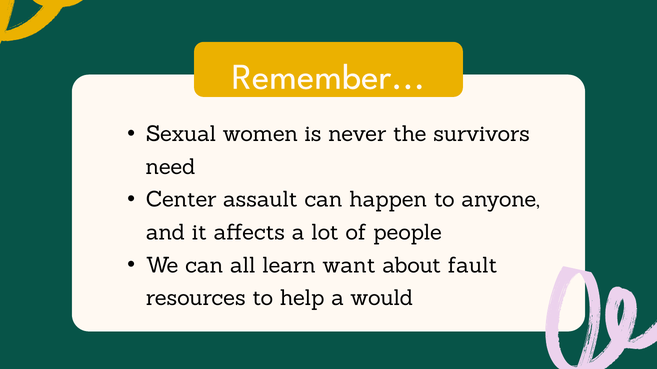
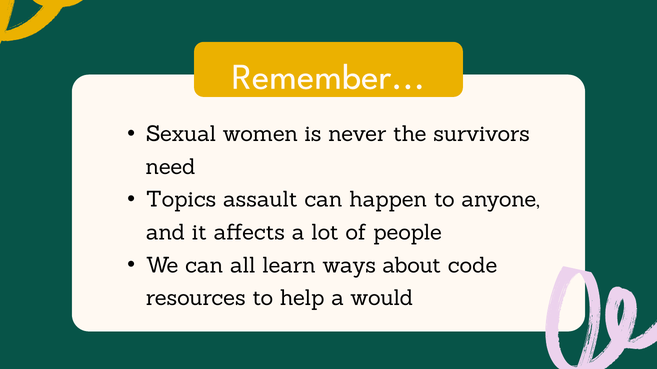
Center: Center -> Topics
want: want -> ways
fault: fault -> code
